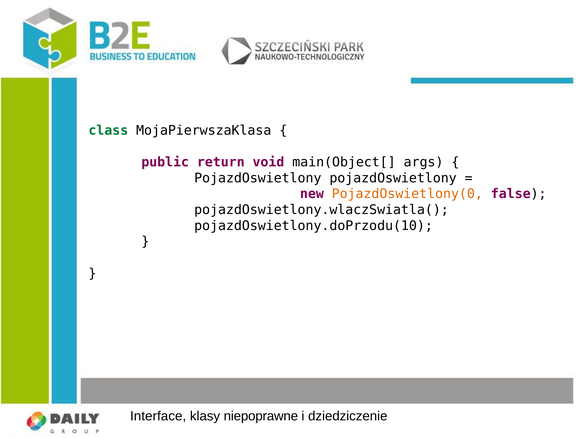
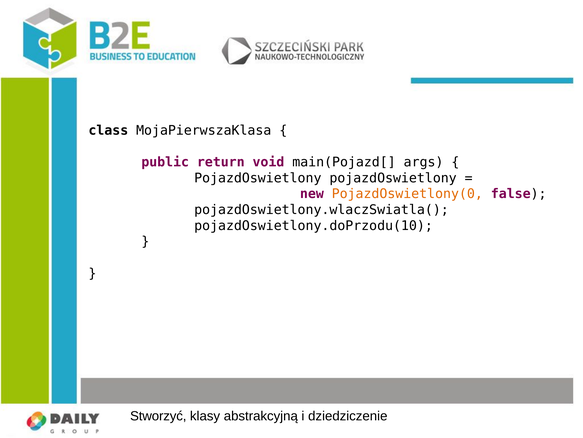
class colour: green -> black
main(Object[: main(Object[ -> main(Pojazd[
Interface: Interface -> Stworzyć
niepoprawne: niepoprawne -> abstrakcyjną
